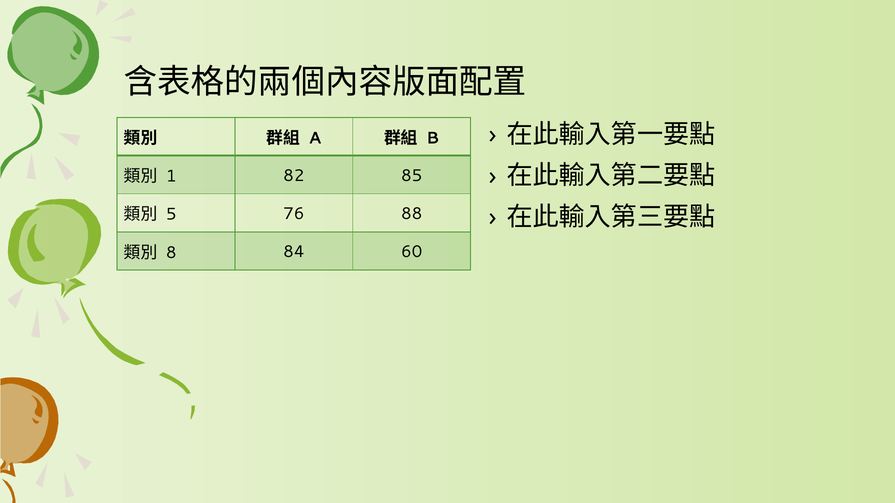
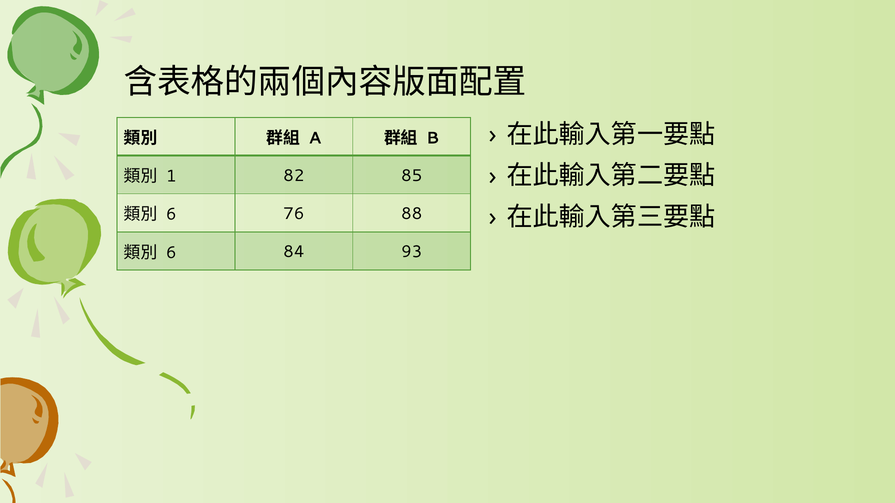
5 at (171, 215): 5 -> 6
8 at (171, 253): 8 -> 6
60: 60 -> 93
